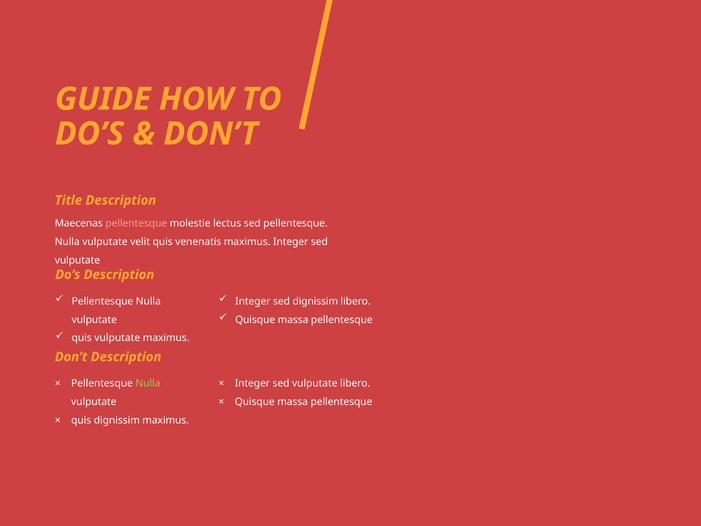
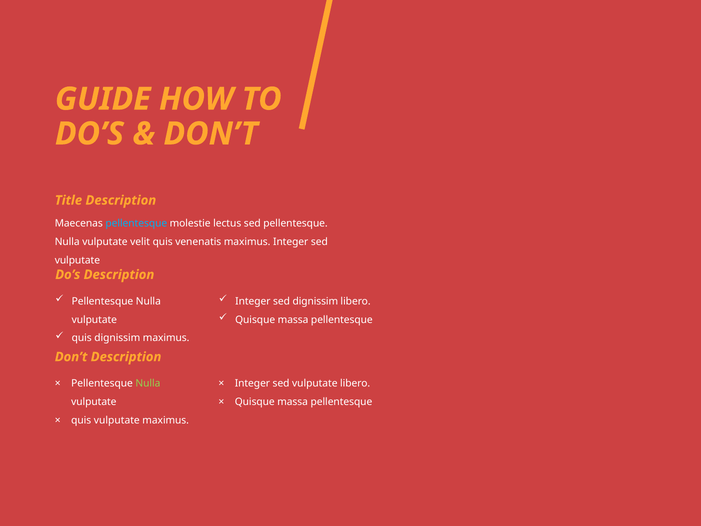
pellentesque at (136, 223) colour: pink -> light blue
quis vulputate: vulputate -> dignissim
quis dignissim: dignissim -> vulputate
